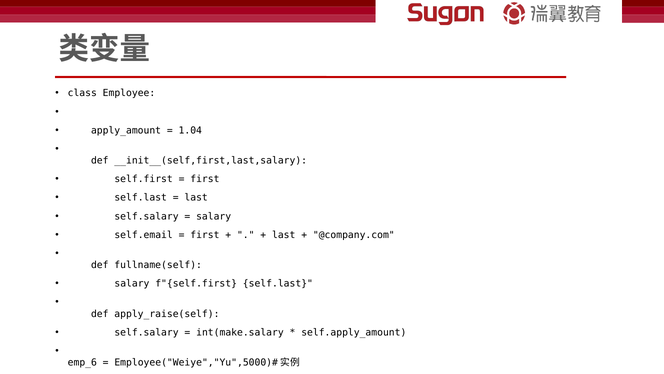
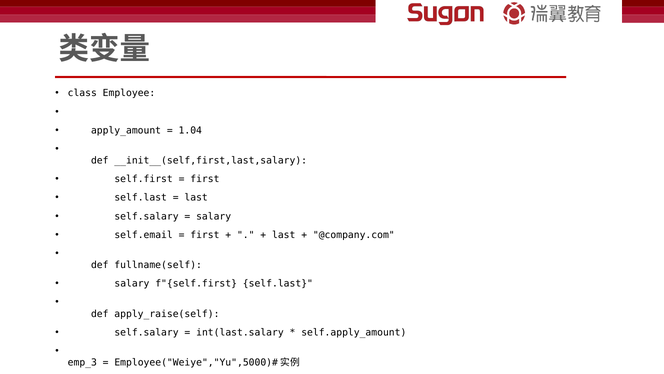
int(make.salary: int(make.salary -> int(last.salary
emp_6: emp_6 -> emp_3
